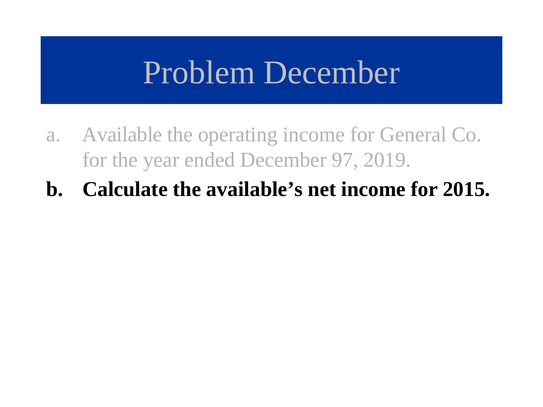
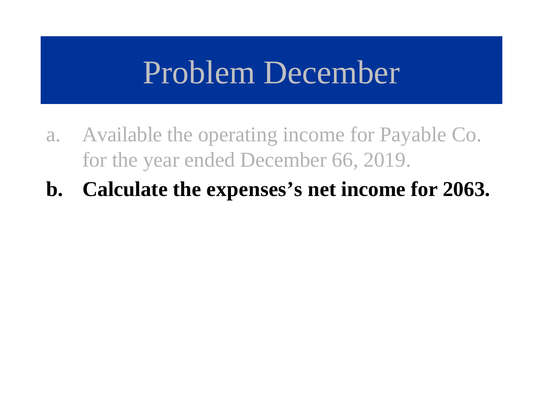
General: General -> Payable
97: 97 -> 66
available’s: available’s -> expenses’s
2015: 2015 -> 2063
